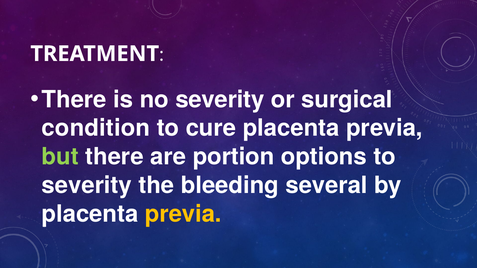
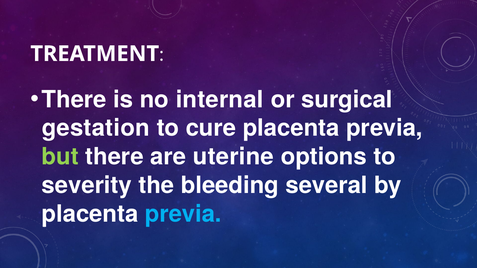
no severity: severity -> internal
condition: condition -> gestation
portion: portion -> uterine
previa at (183, 214) colour: yellow -> light blue
